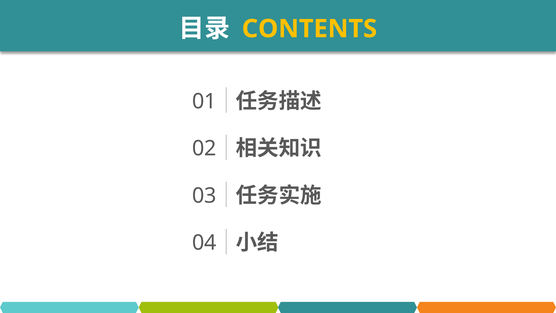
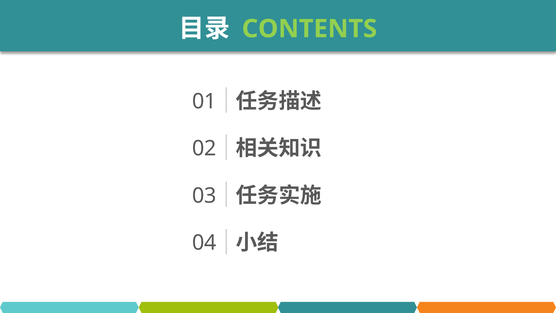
CONTENTS colour: yellow -> light green
